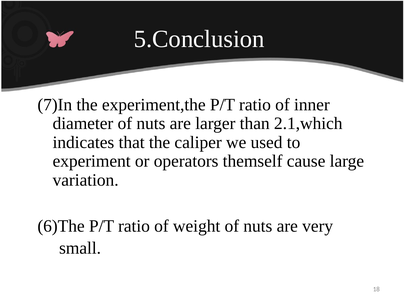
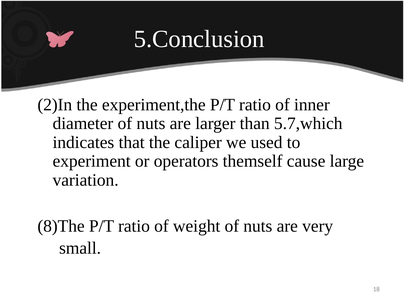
7)In: 7)In -> 2)In
2.1,which: 2.1,which -> 5.7,which
6)The: 6)The -> 8)The
